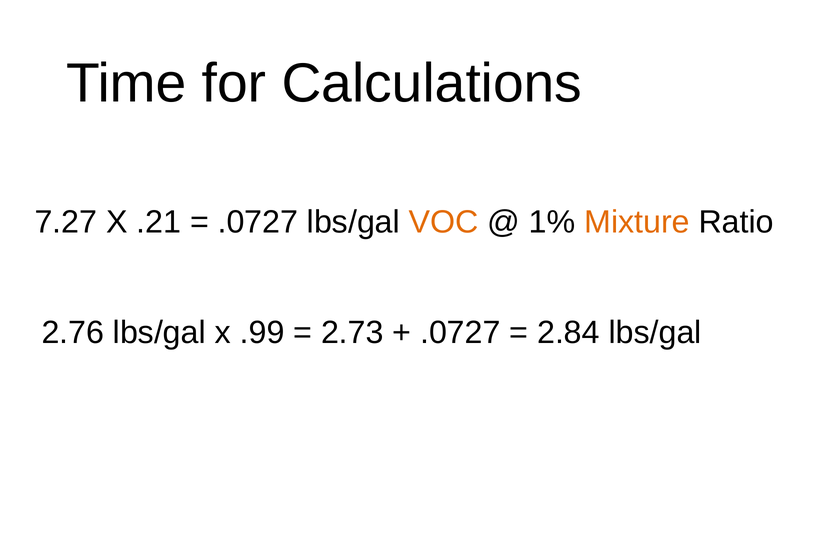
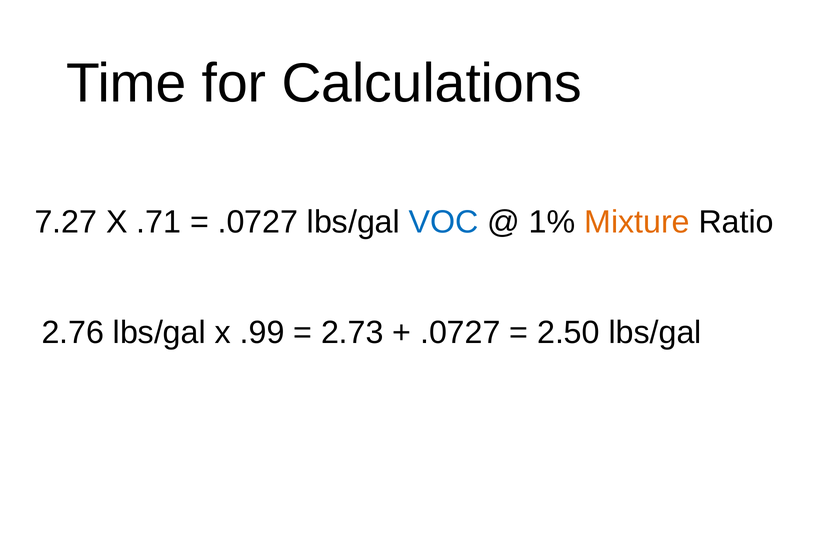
.21: .21 -> .71
VOC colour: orange -> blue
2.84: 2.84 -> 2.50
